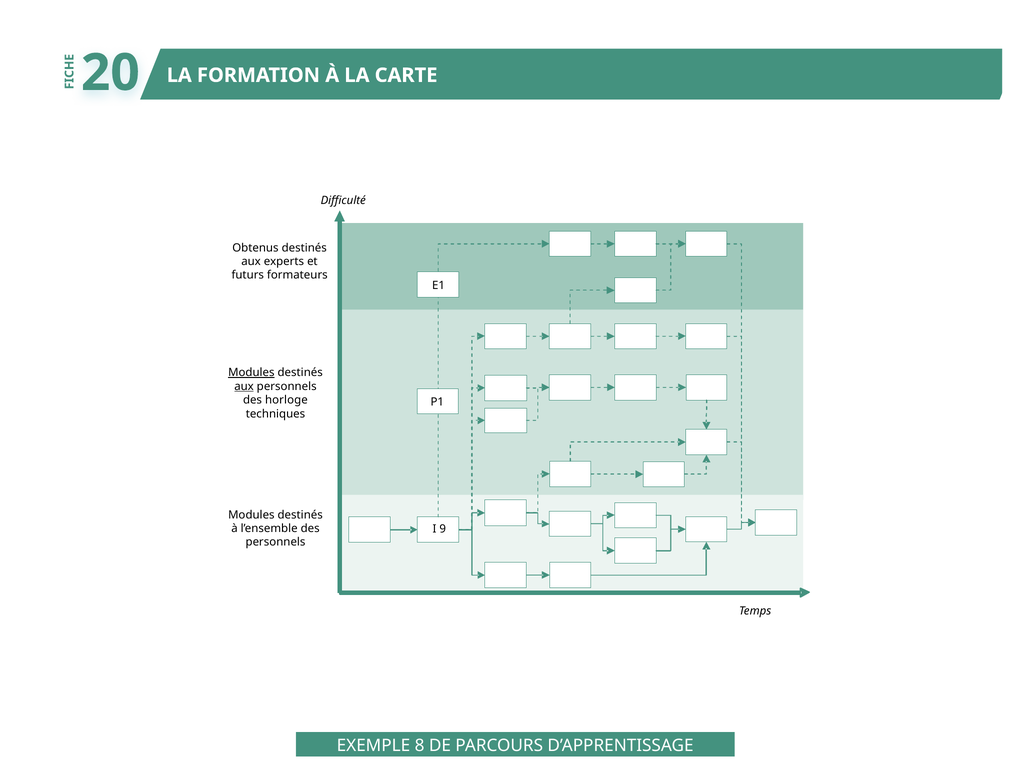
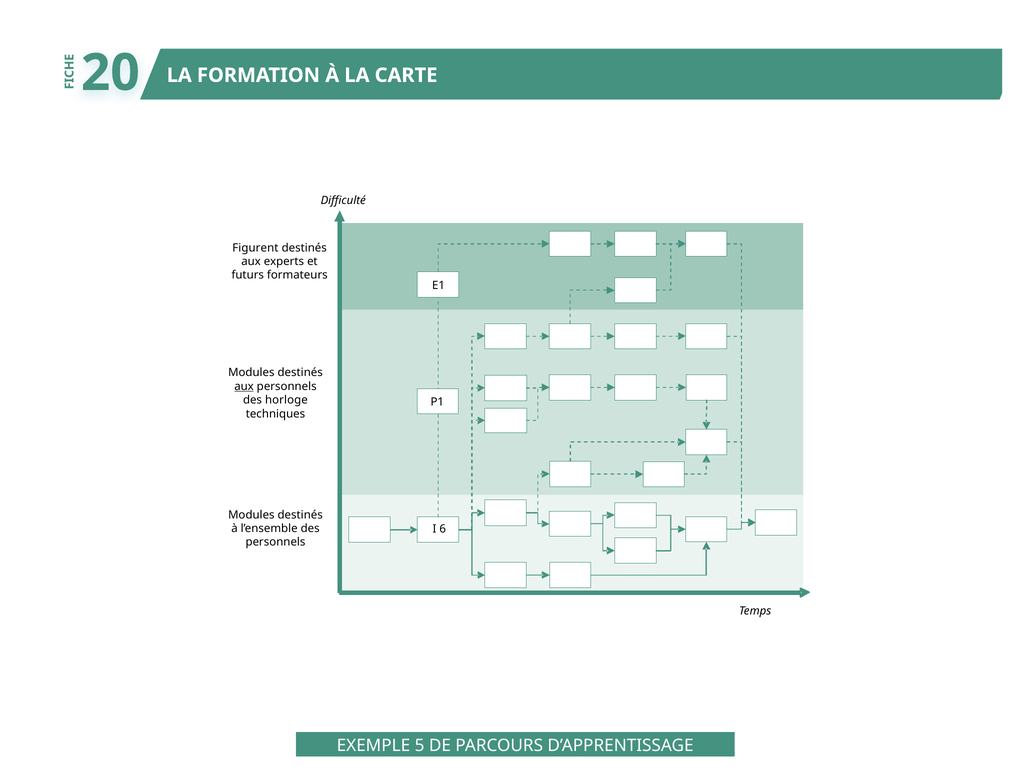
Obtenus: Obtenus -> Figurent
Modules at (251, 373) underline: present -> none
9: 9 -> 6
8: 8 -> 5
